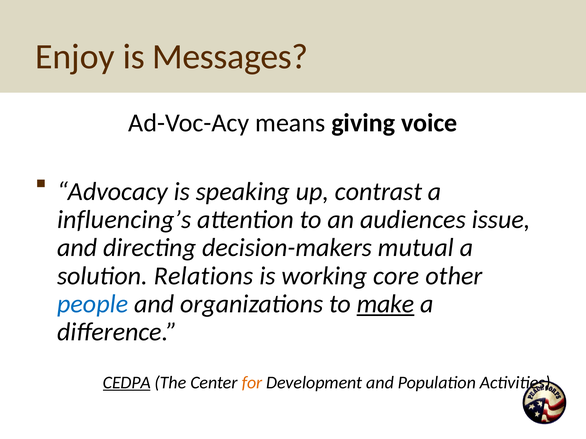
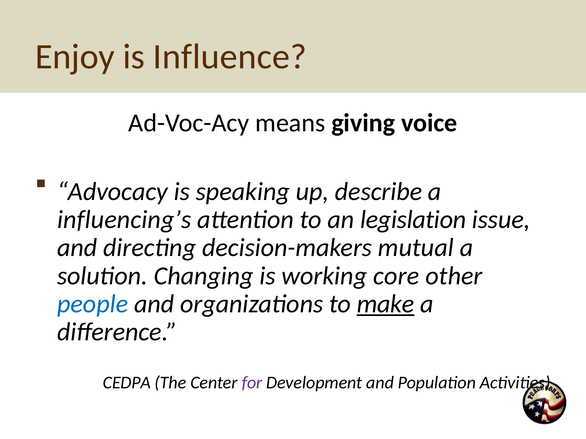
Messages: Messages -> Influence
contrast: contrast -> describe
audiences: audiences -> legislation
Relations: Relations -> Changing
CEDPA underline: present -> none
for colour: orange -> purple
